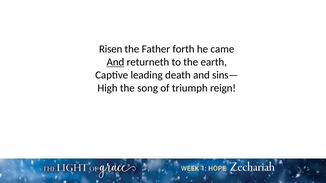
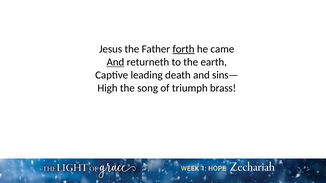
Risen: Risen -> Jesus
forth underline: none -> present
reign: reign -> brass
